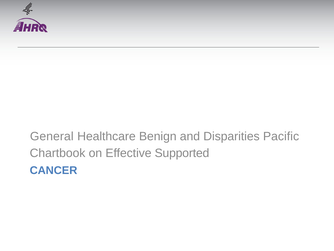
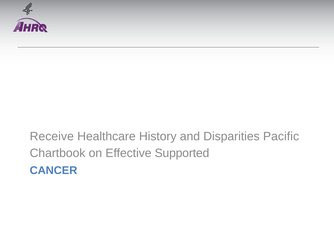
General: General -> Receive
Benign: Benign -> History
